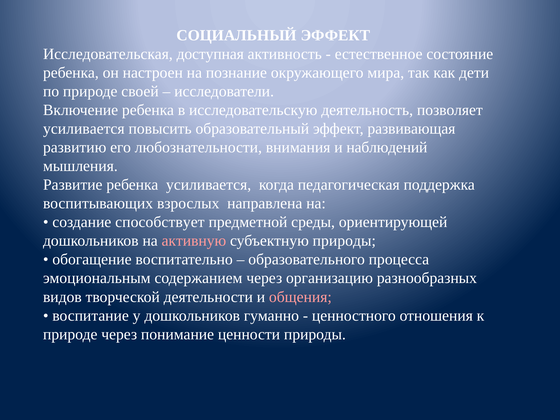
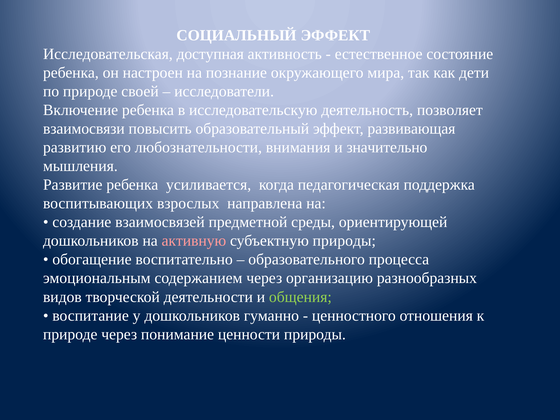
усиливается at (84, 129): усиливается -> взаимосвязи
наблюдений: наблюдений -> значительно
способствует: способствует -> взаимосвязей
общения colour: pink -> light green
